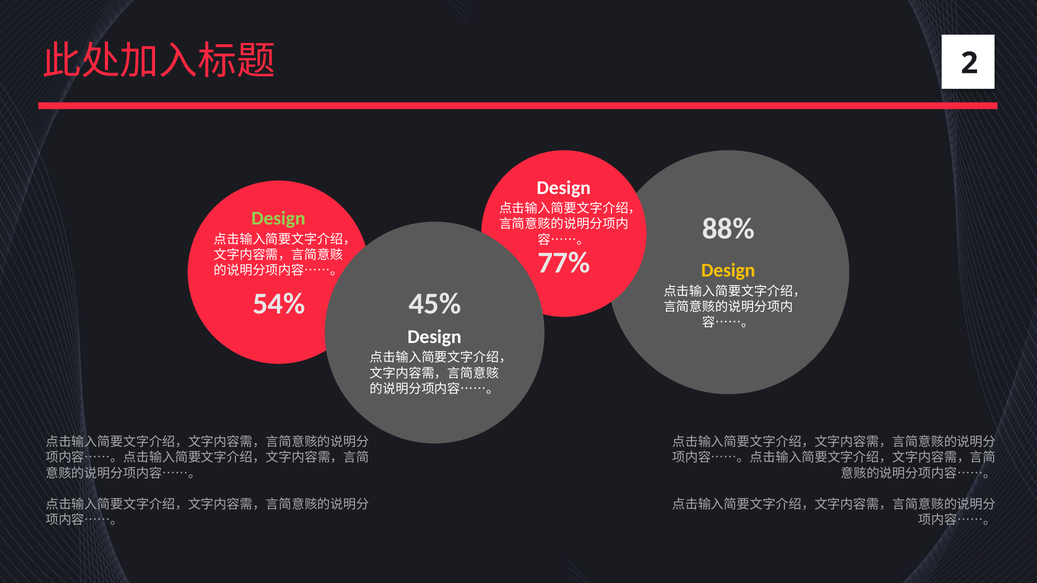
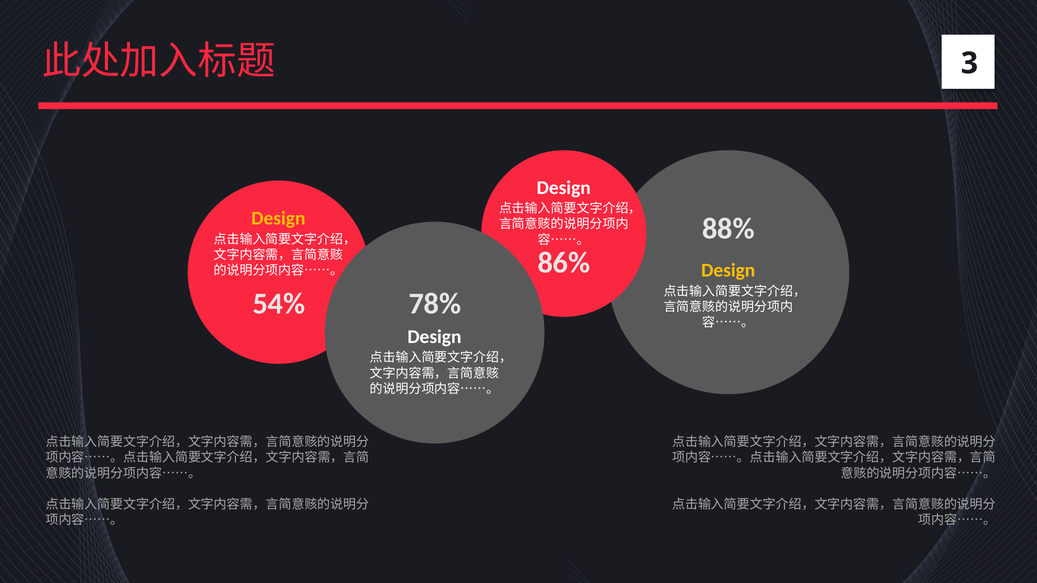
2: 2 -> 3
Design at (278, 219) colour: light green -> yellow
77%: 77% -> 86%
45%: 45% -> 78%
